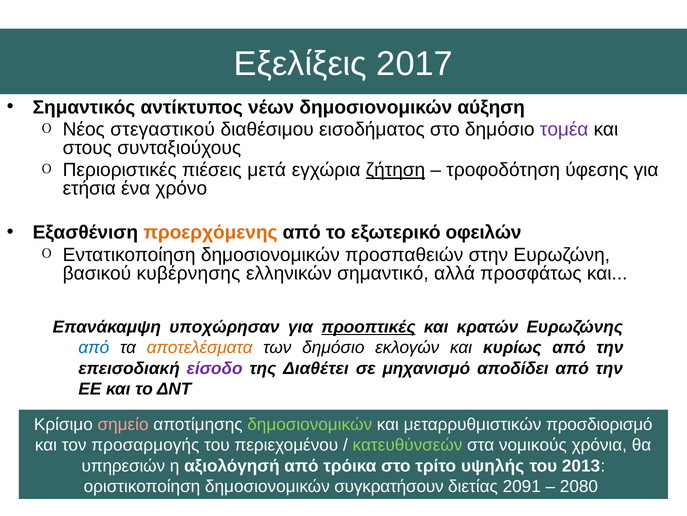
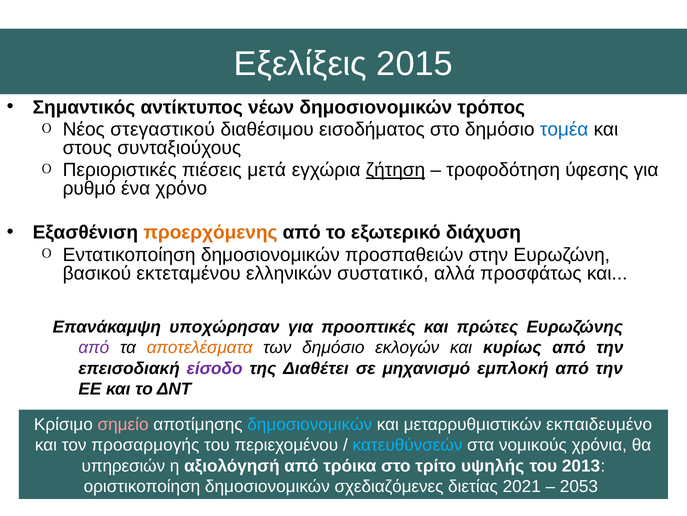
2017: 2017 -> 2015
αύξηση: αύξηση -> τρόπος
τομέα colour: purple -> blue
ετήσια: ετήσια -> ρυθμό
οφειλών: οφειλών -> διάχυση
κυβέρνησης: κυβέρνησης -> εκτεταμένου
σημαντικό: σημαντικό -> συστατικό
προοπτικές underline: present -> none
κρατών: κρατών -> πρώτες
από at (94, 347) colour: blue -> purple
αποδίδει: αποδίδει -> εμπλοκή
δημοσιονομικών at (310, 424) colour: light green -> light blue
προσδιορισμό: προσδιορισμό -> εκπαιδευμένο
κατευθύνσεών colour: light green -> light blue
συγκρατήσουν: συγκρατήσουν -> σχεδιαζόμενες
2091: 2091 -> 2021
2080: 2080 -> 2053
